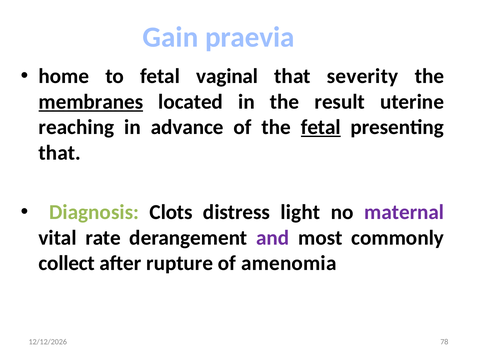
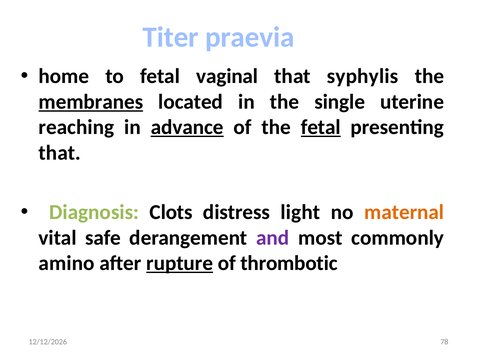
Gain: Gain -> Titer
severity: severity -> syphylis
result: result -> single
advance underline: none -> present
maternal colour: purple -> orange
rate: rate -> safe
collect: collect -> amino
rupture underline: none -> present
amenomia: amenomia -> thrombotic
